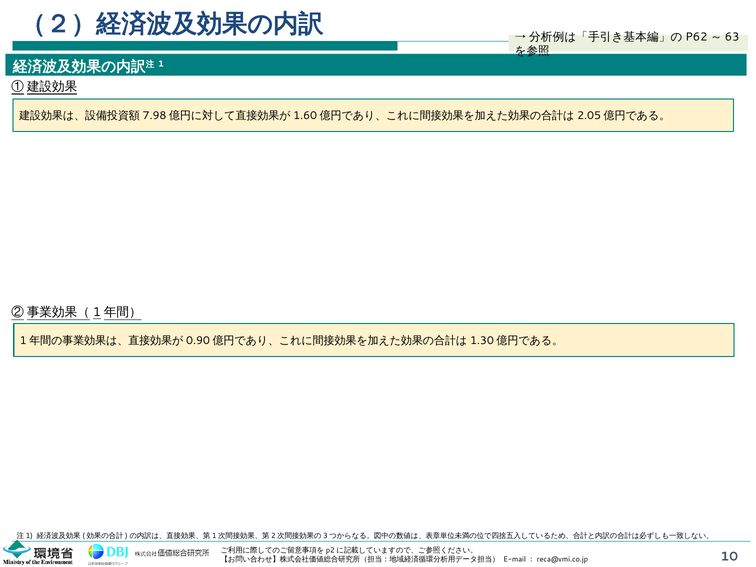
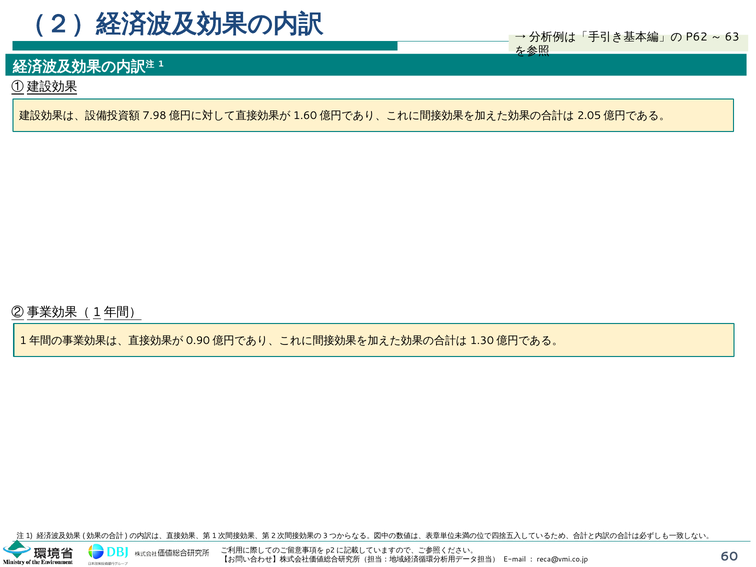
10: 10 -> 60
